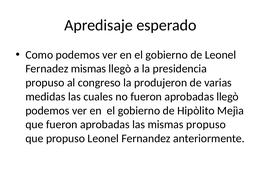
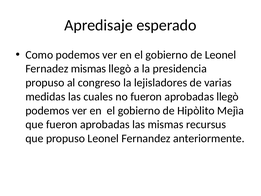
produjeron: produjeron -> lejisladores
mismas propuso: propuso -> recursus
